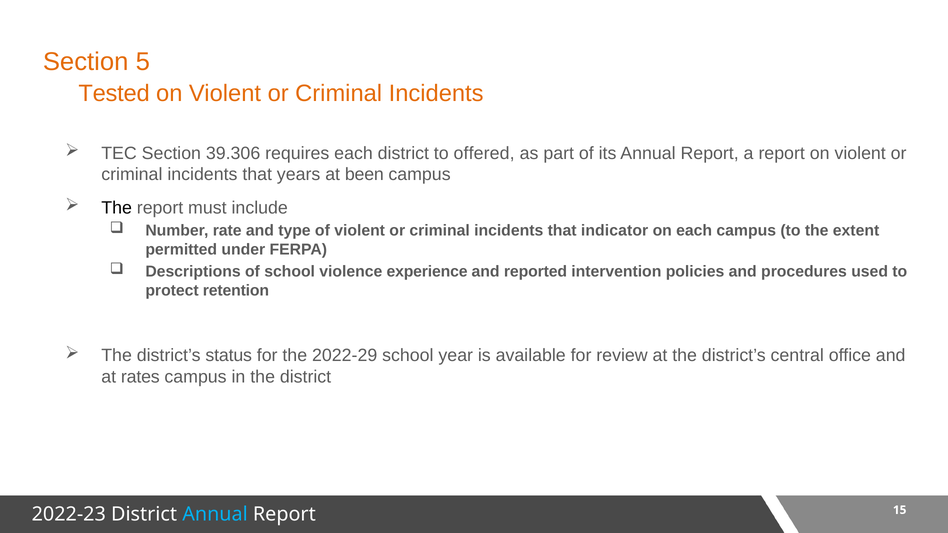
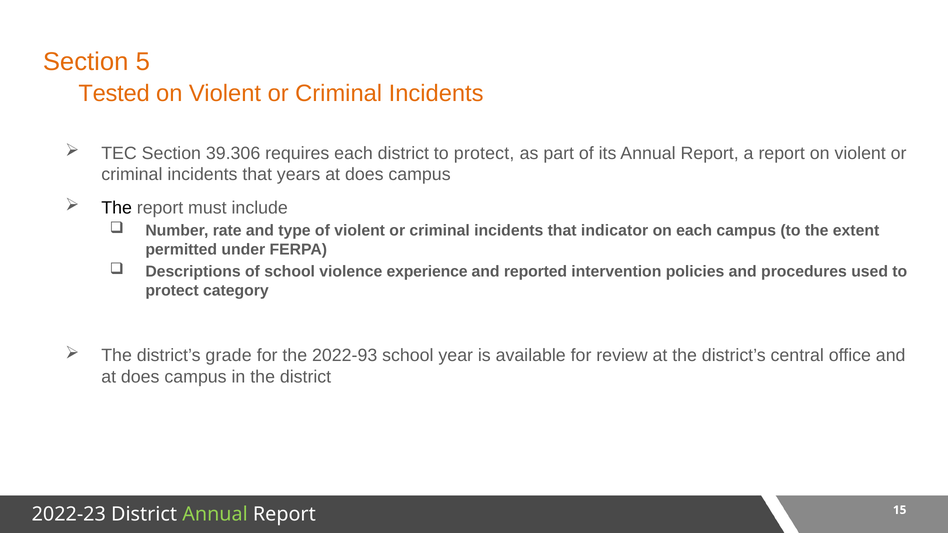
district to offered: offered -> protect
been at (364, 175): been -> does
retention: retention -> category
status: status -> grade
2022-29: 2022-29 -> 2022-93
rates at (140, 377): rates -> does
Annual at (215, 514) colour: light blue -> light green
